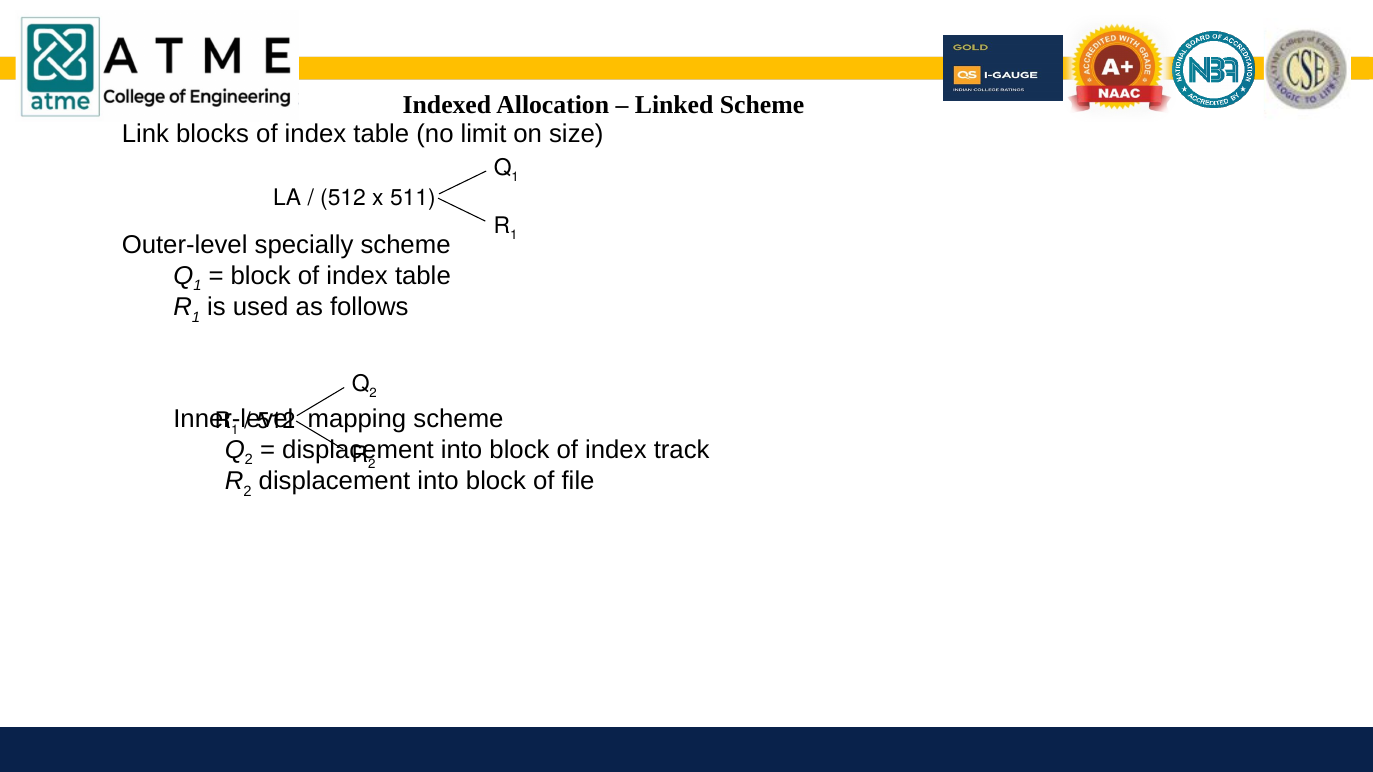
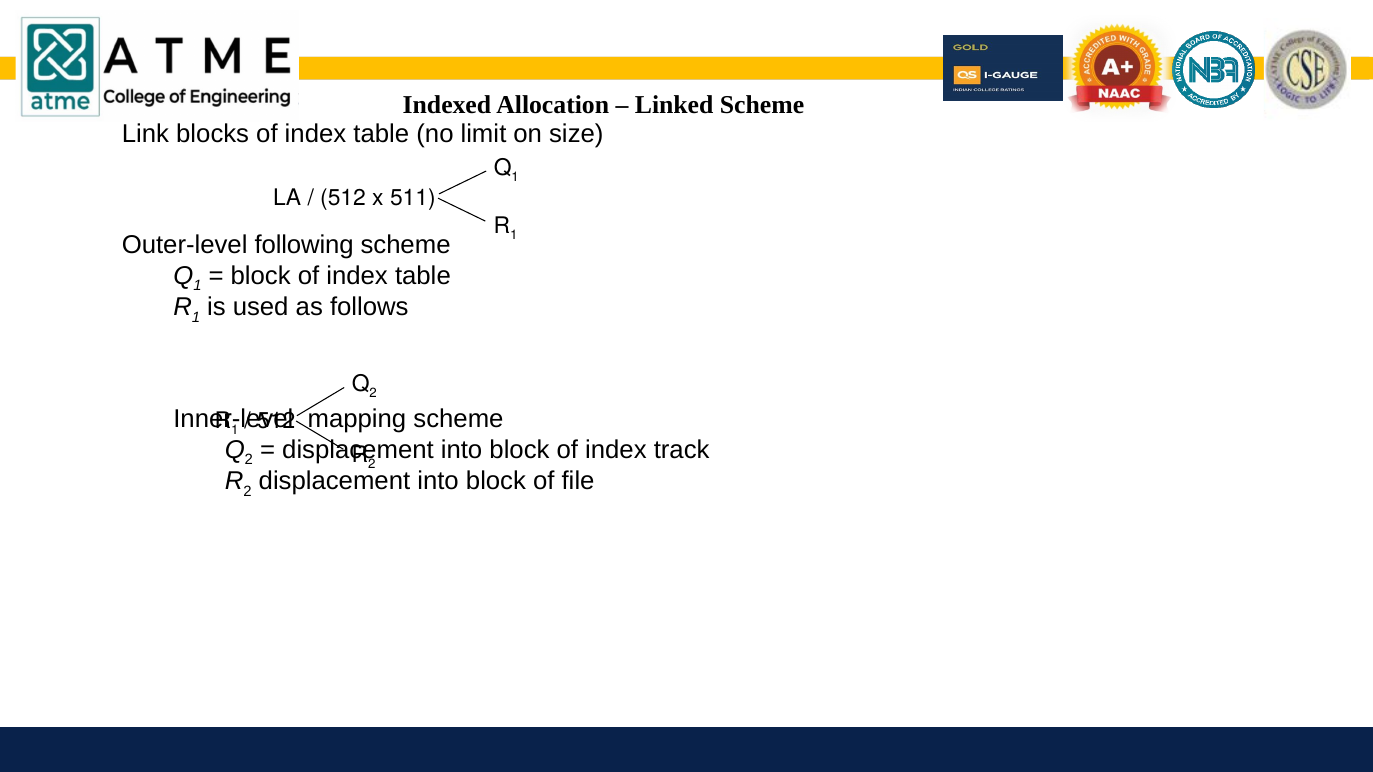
specially: specially -> following
